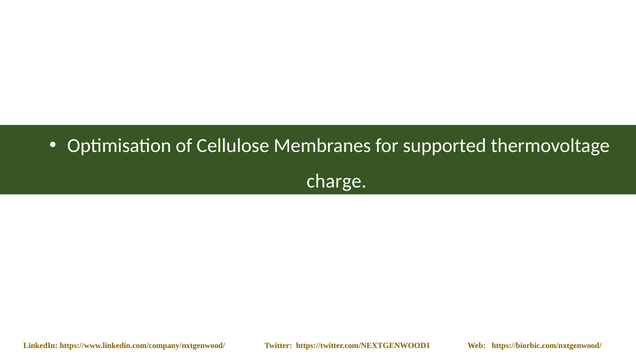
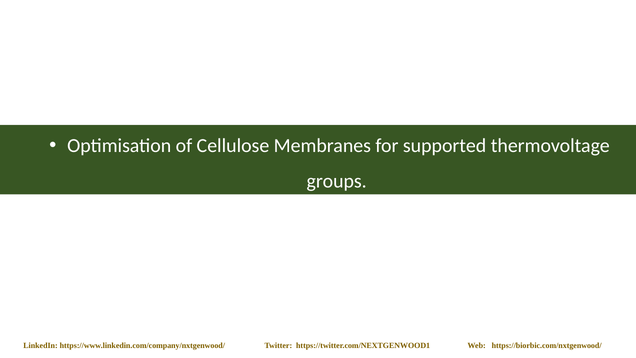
charge: charge -> groups
